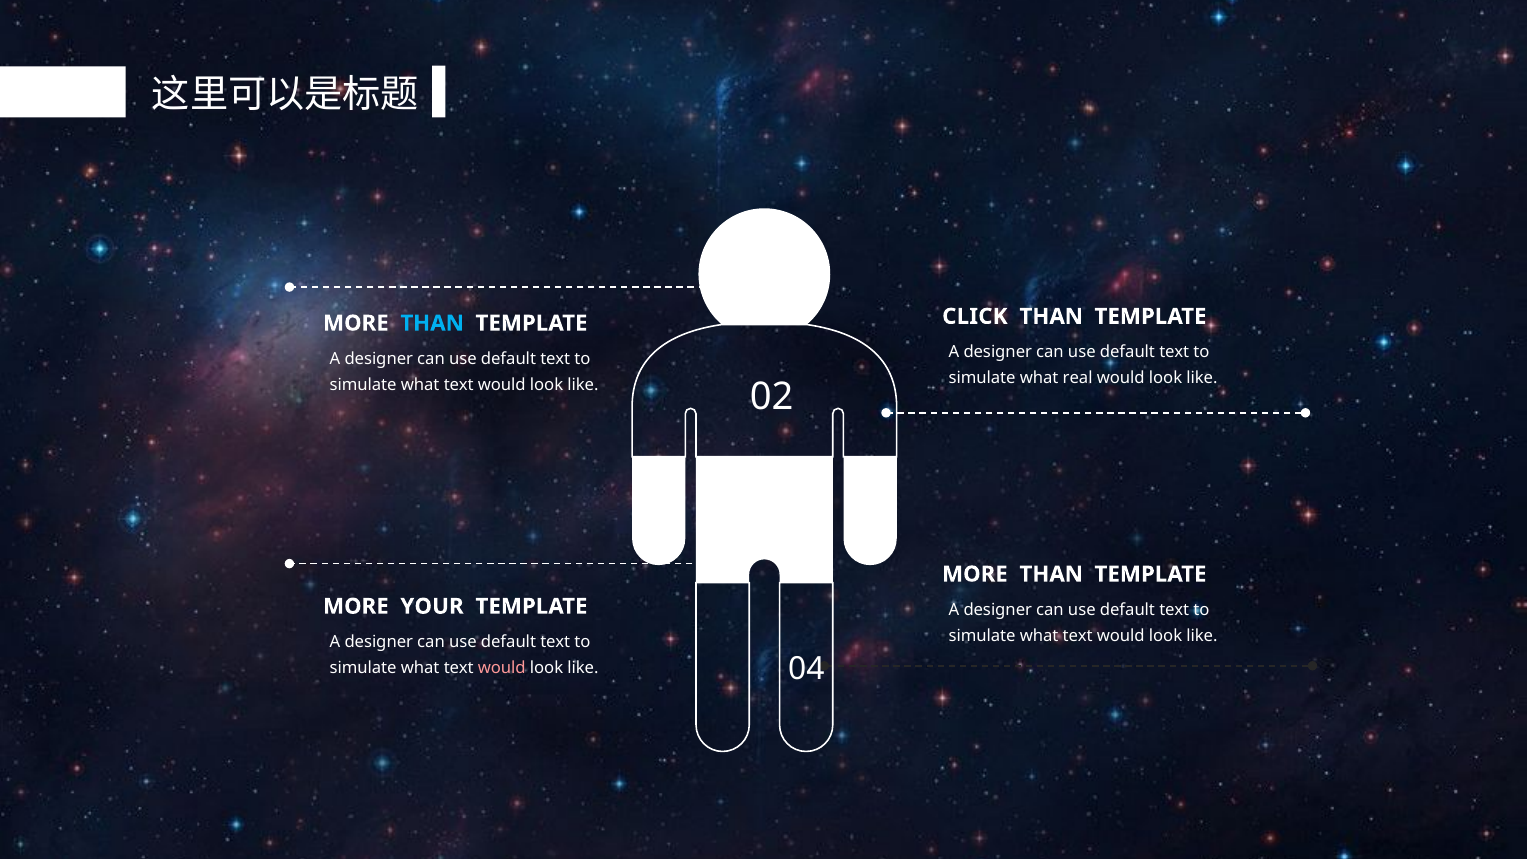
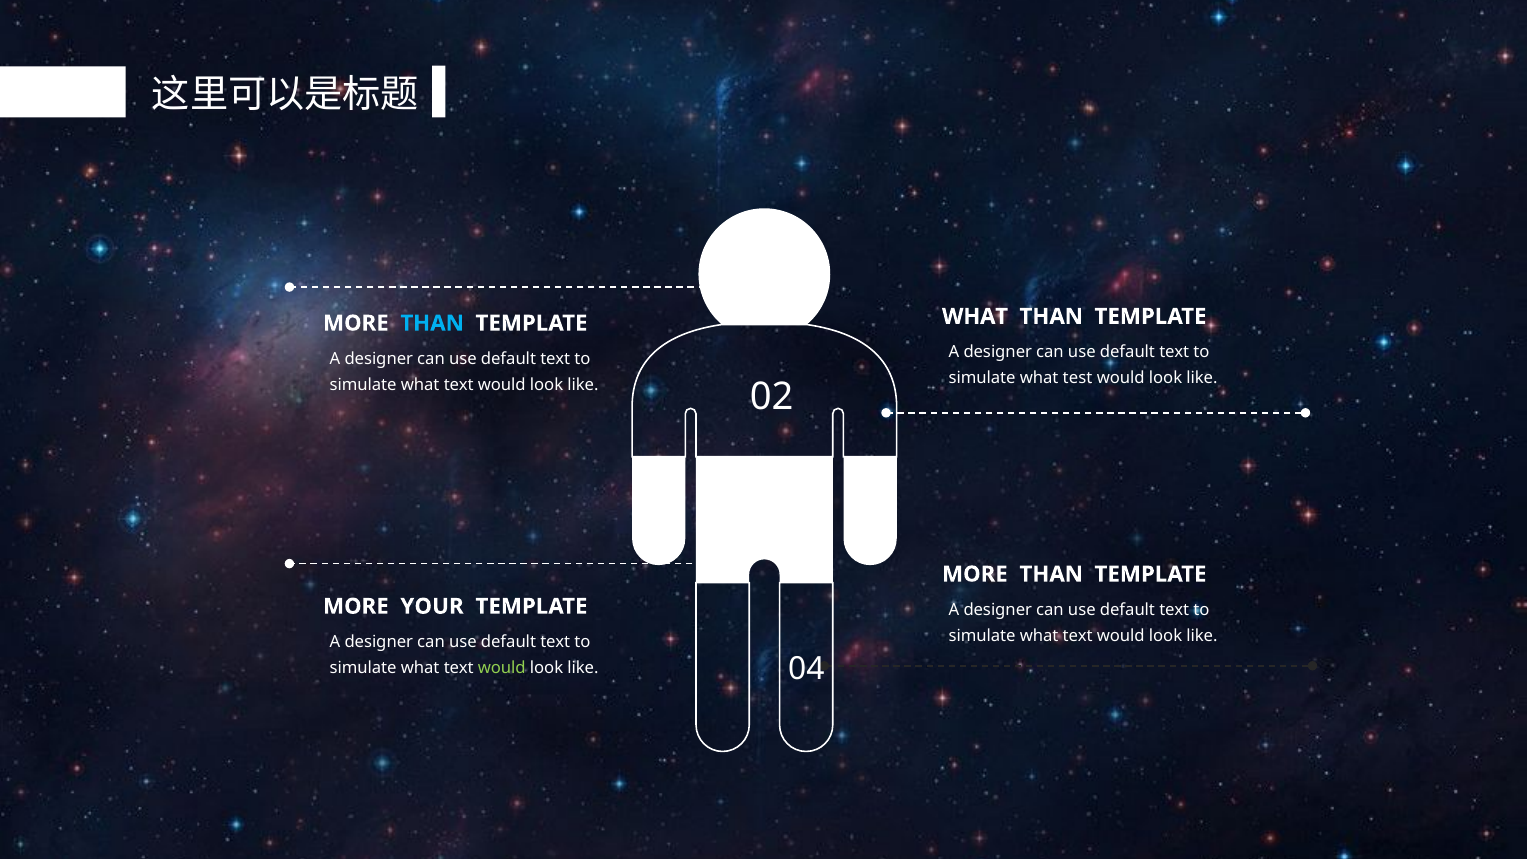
CLICK at (975, 316): CLICK -> WHAT
real: real -> test
would at (502, 668) colour: pink -> light green
